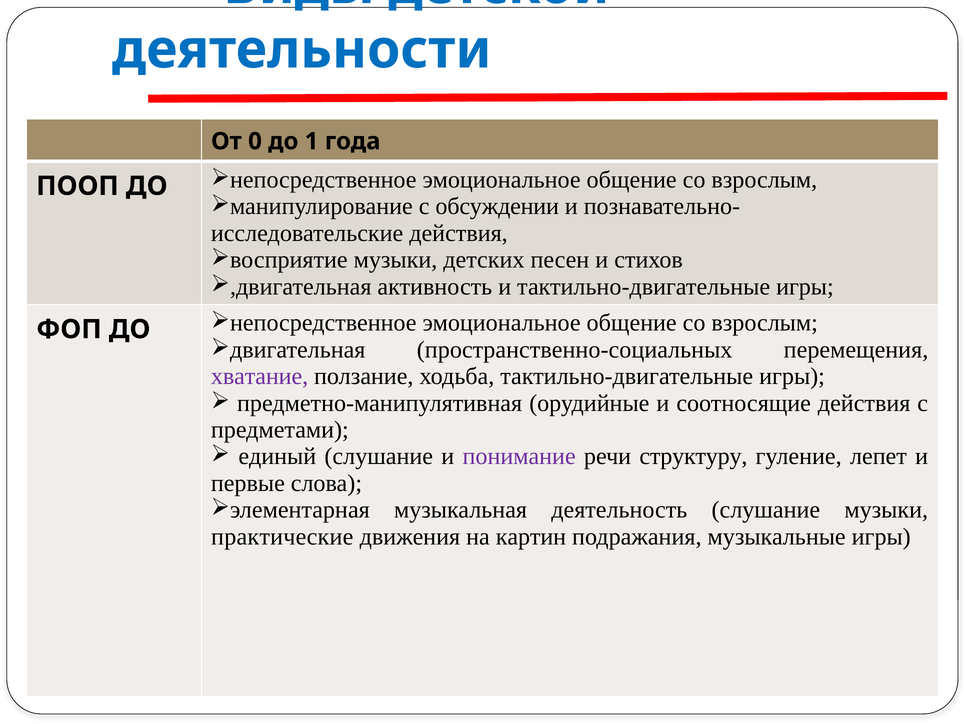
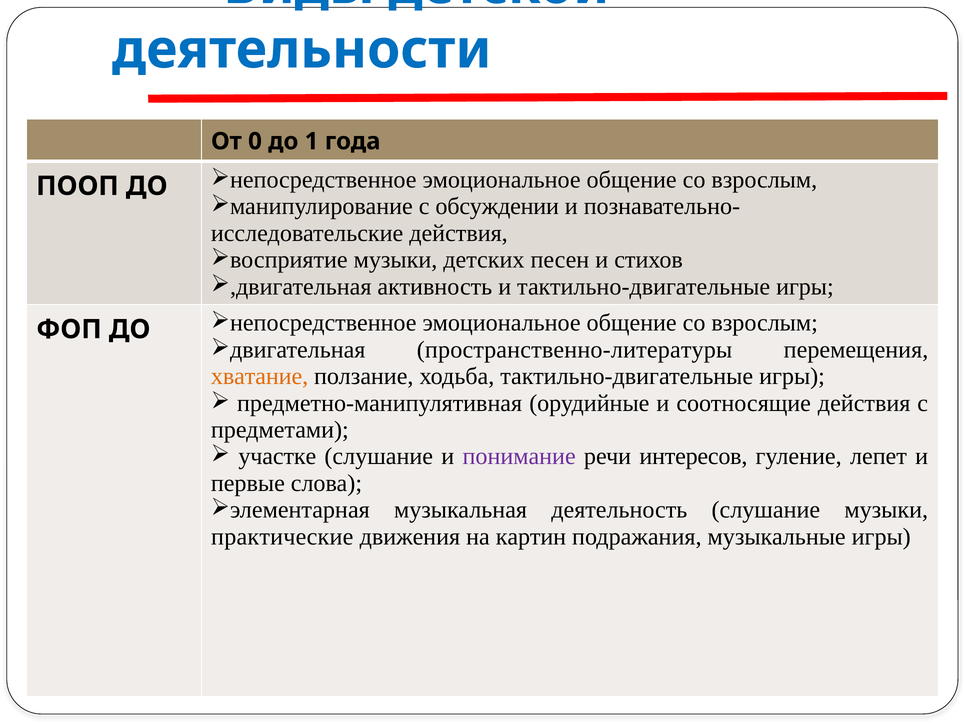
пространственно-социальных: пространственно-социальных -> пространственно-литературы
хватание colour: purple -> orange
единый: единый -> участке
структуру: структуру -> интересов
